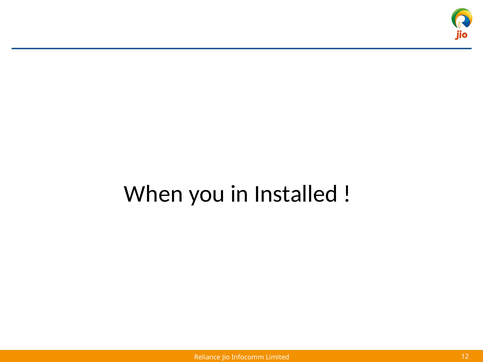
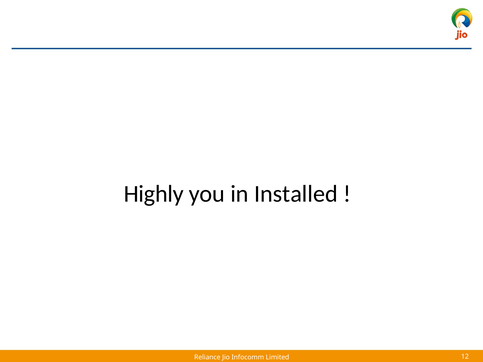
When: When -> Highly
